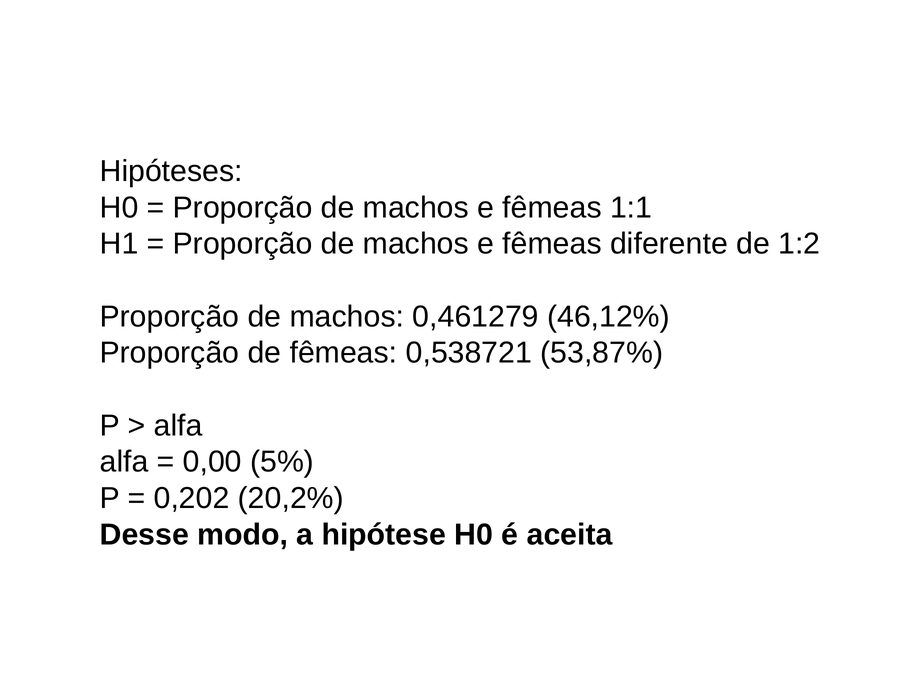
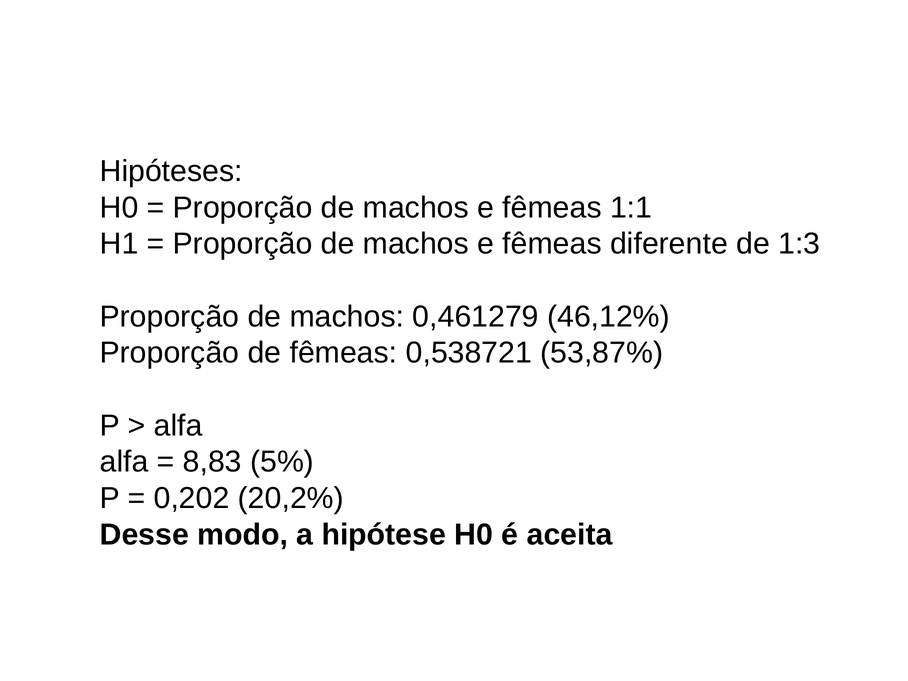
1:2: 1:2 -> 1:3
0,00: 0,00 -> 8,83
